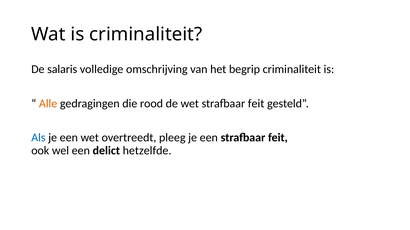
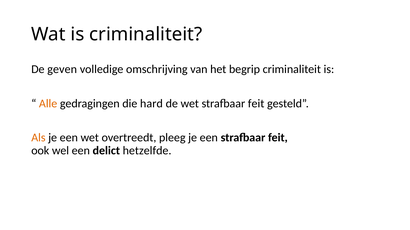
salaris: salaris -> geven
rood: rood -> hard
Als colour: blue -> orange
